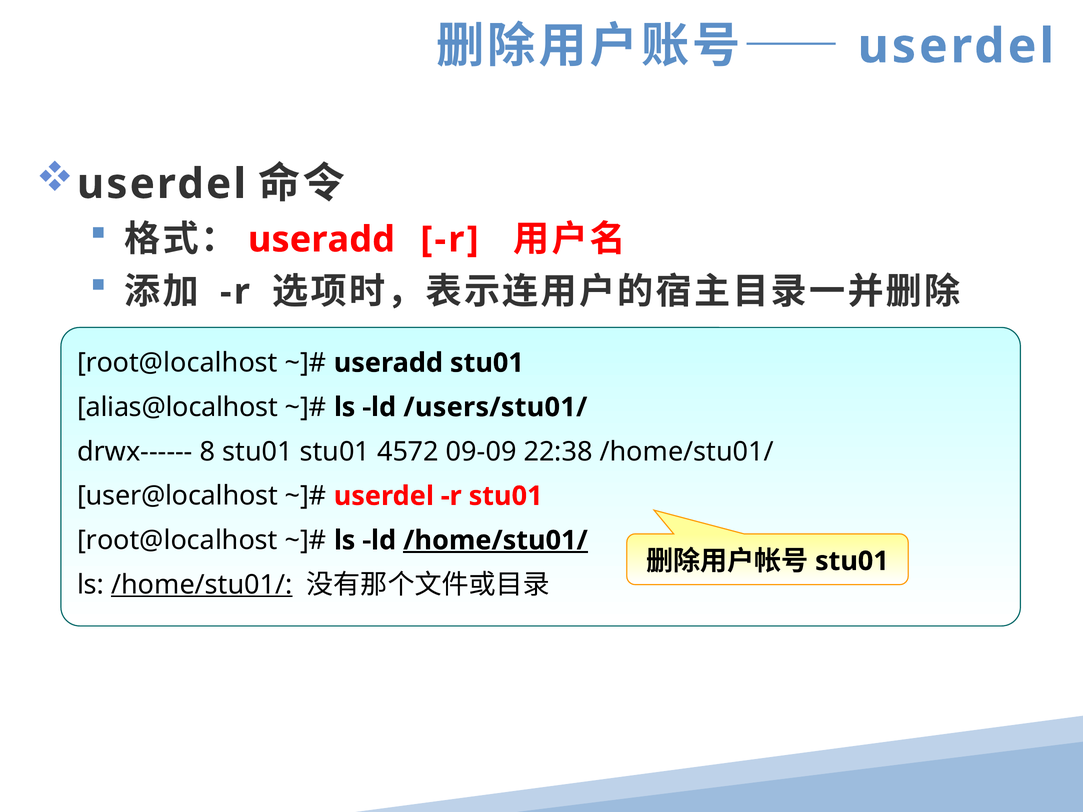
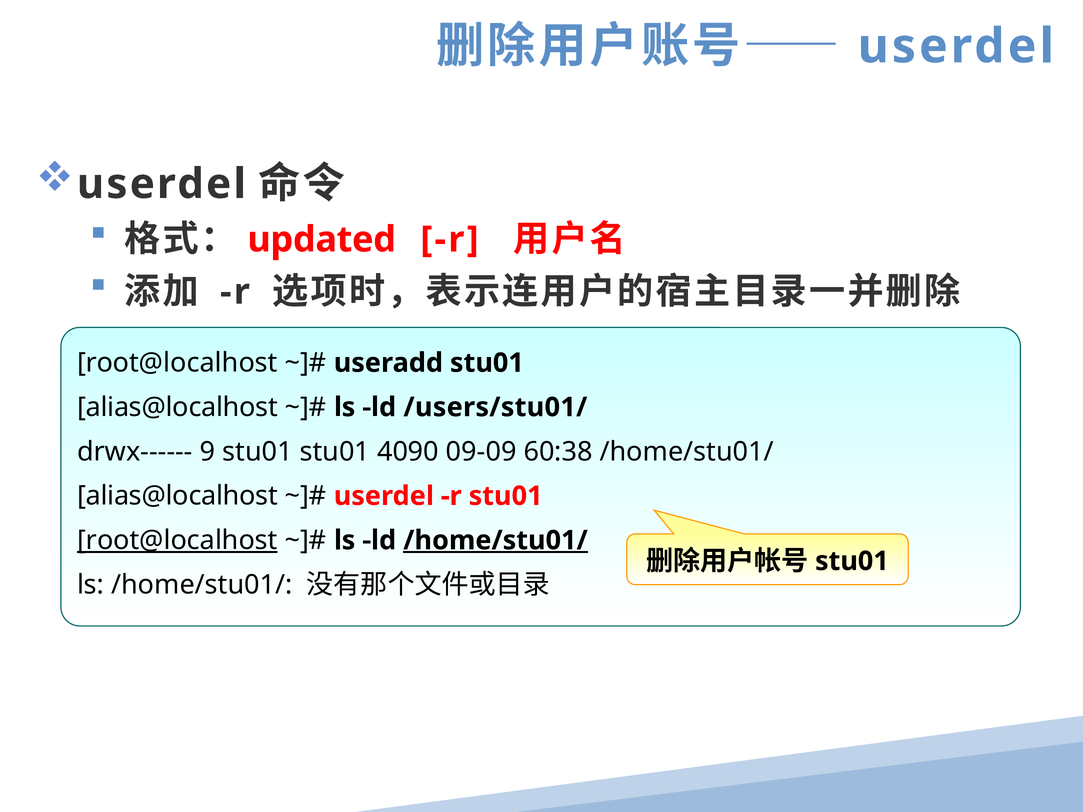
useradd at (321, 240): useradd -> updated
8: 8 -> 9
4572: 4572 -> 4090
22:38: 22:38 -> 60:38
user@localhost at (177, 496): user@localhost -> alias@localhost
root@localhost at (177, 541) underline: none -> present
/home/stu01/ at (202, 585) underline: present -> none
